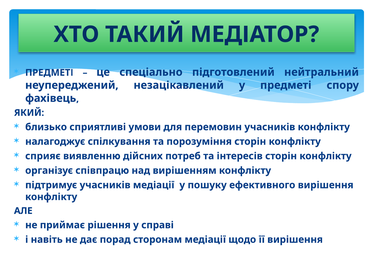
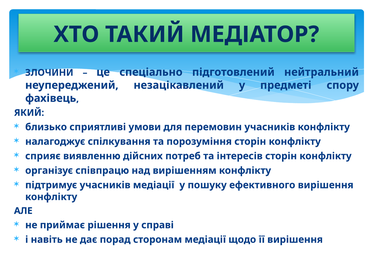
ПРЕДМЕТІ at (49, 73): ПРЕДМЕТІ -> ЗЛОЧИНИ
